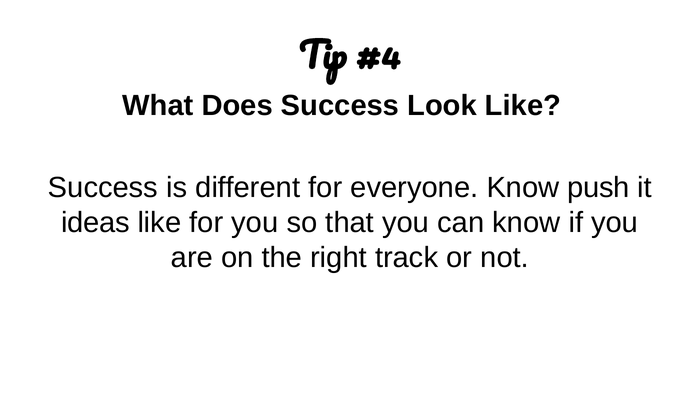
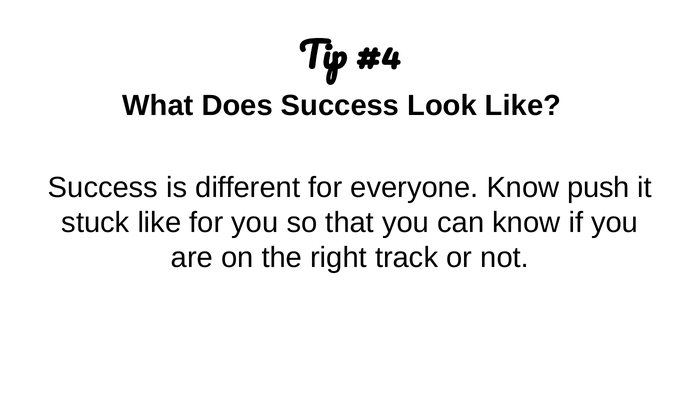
ideas: ideas -> stuck
